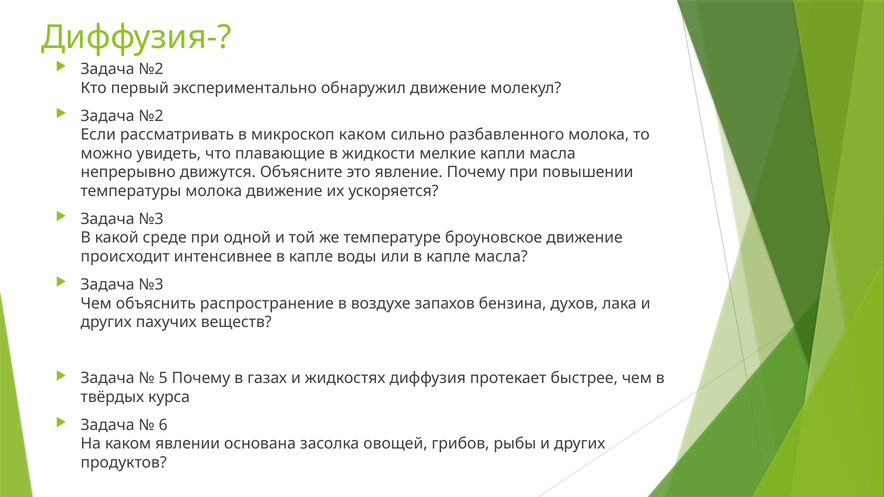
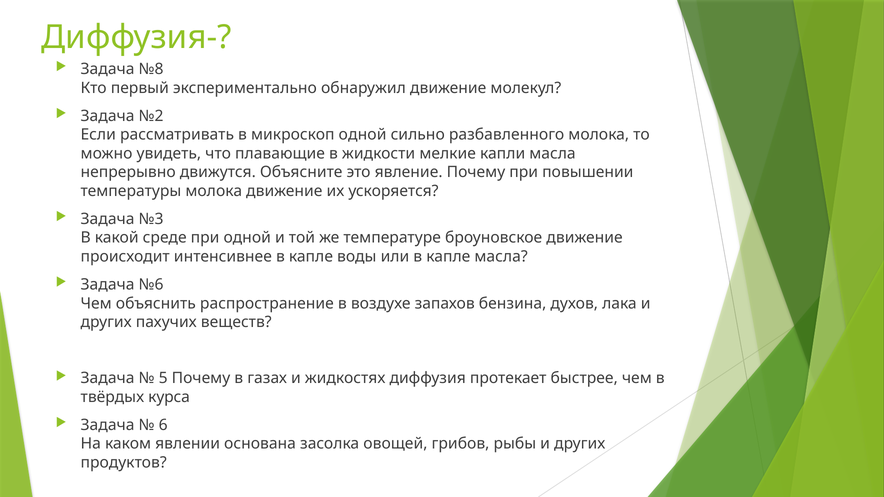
№2 at (151, 69): №2 -> №8
микроскоп каком: каком -> одной
№3 at (151, 285): №3 -> №6
